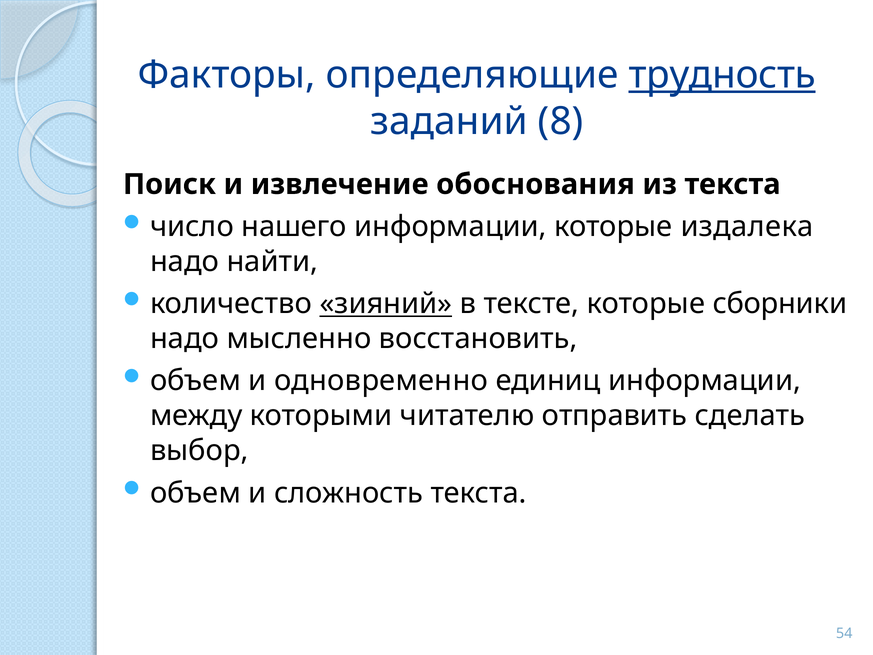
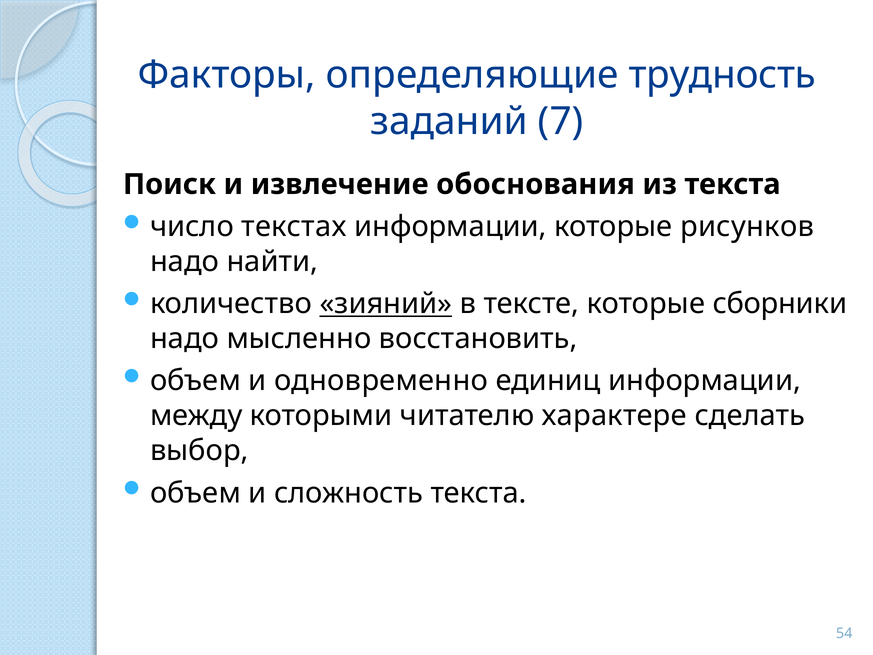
трудность underline: present -> none
8: 8 -> 7
нашего: нашего -> текстах
издалека: издалека -> рисунков
отправить: отправить -> характере
